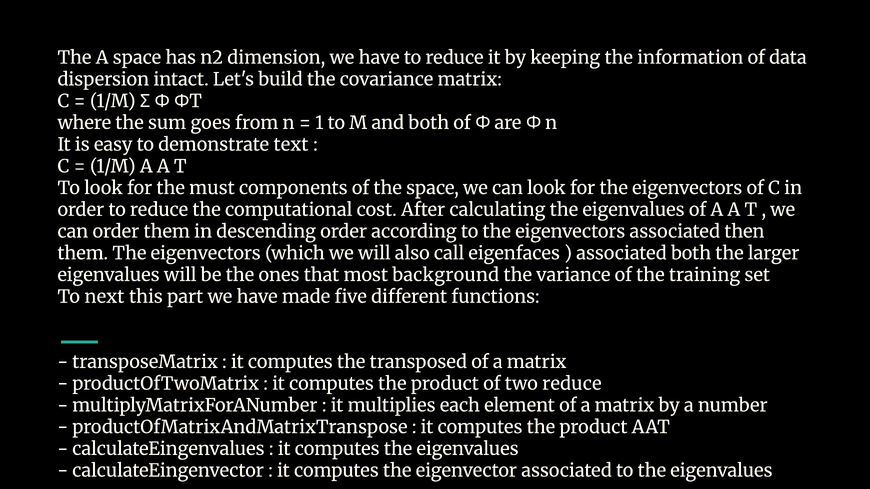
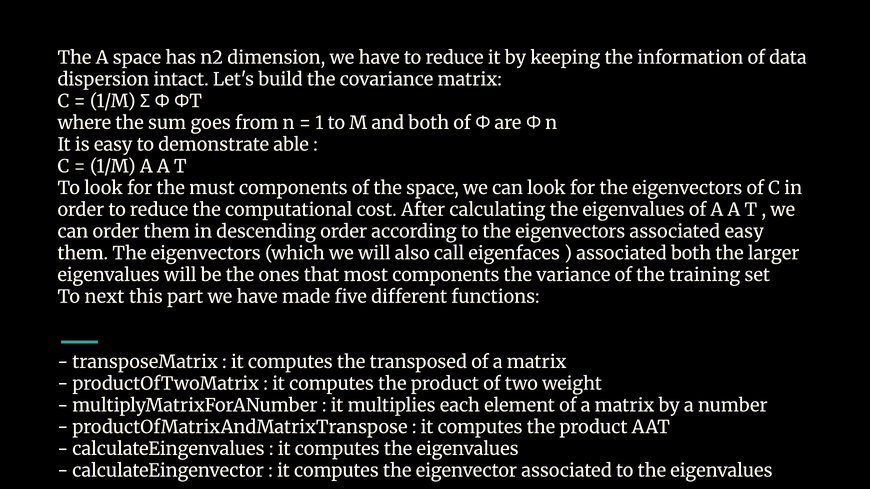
text: text -> able
associated then: then -> easy
most background: background -> components
two reduce: reduce -> weight
